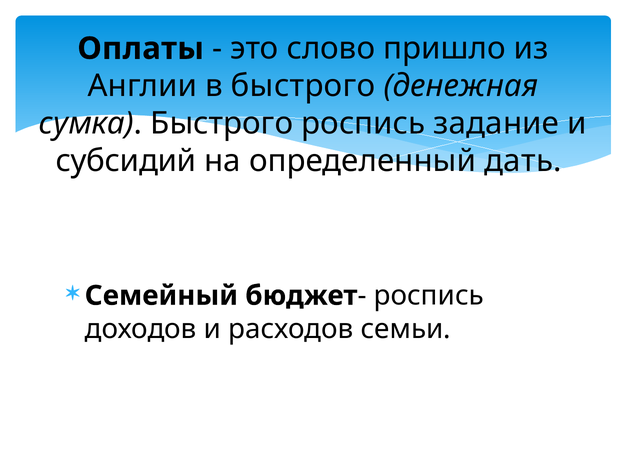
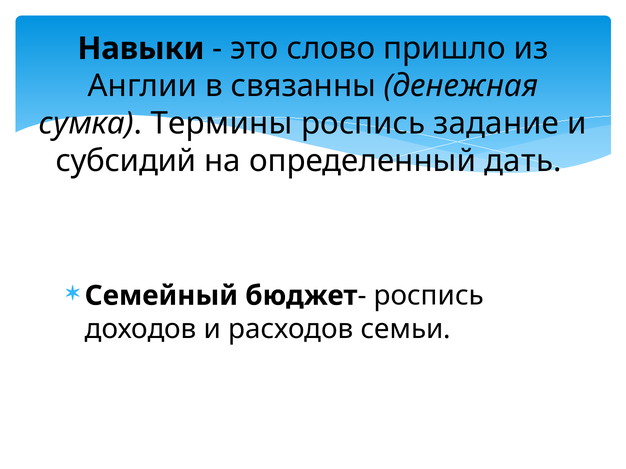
Оплаты: Оплаты -> Навыки
в быстрого: быстрого -> связанны
сумка Быстрого: Быстрого -> Термины
